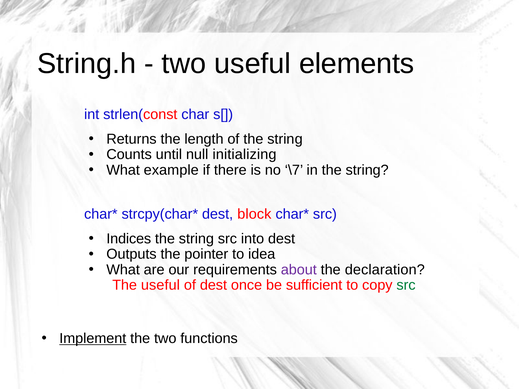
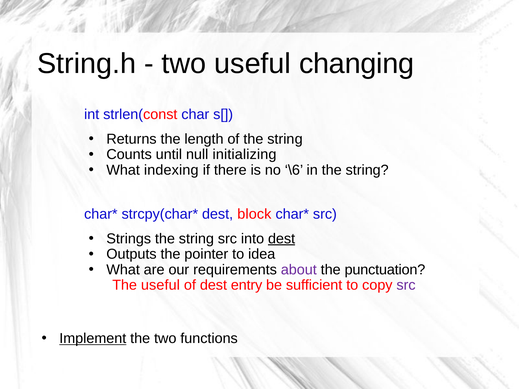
elements: elements -> changing
example: example -> indexing
\7: \7 -> \6
Indices: Indices -> Strings
dest at (282, 239) underline: none -> present
declaration: declaration -> punctuation
once: once -> entry
src at (406, 285) colour: green -> purple
